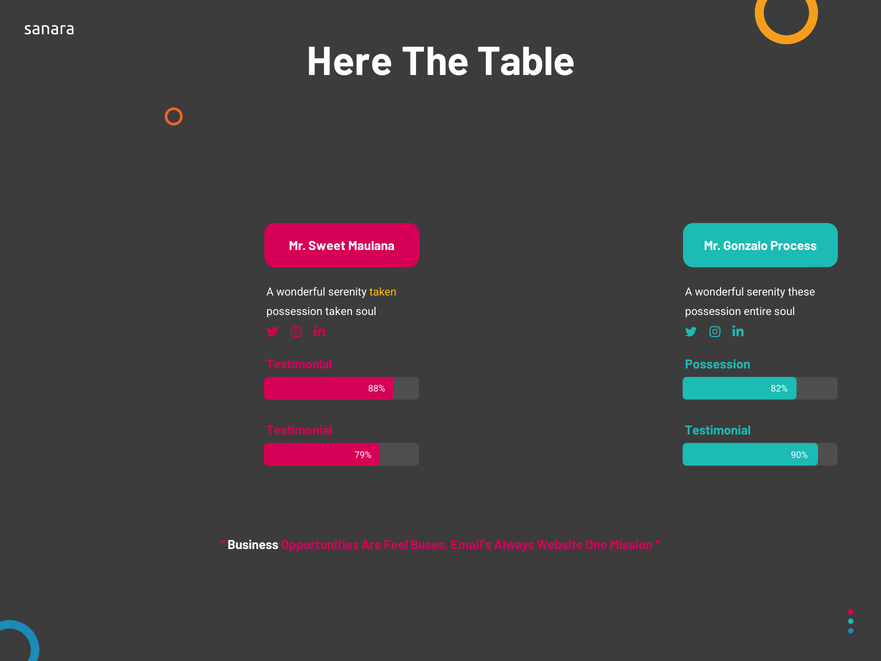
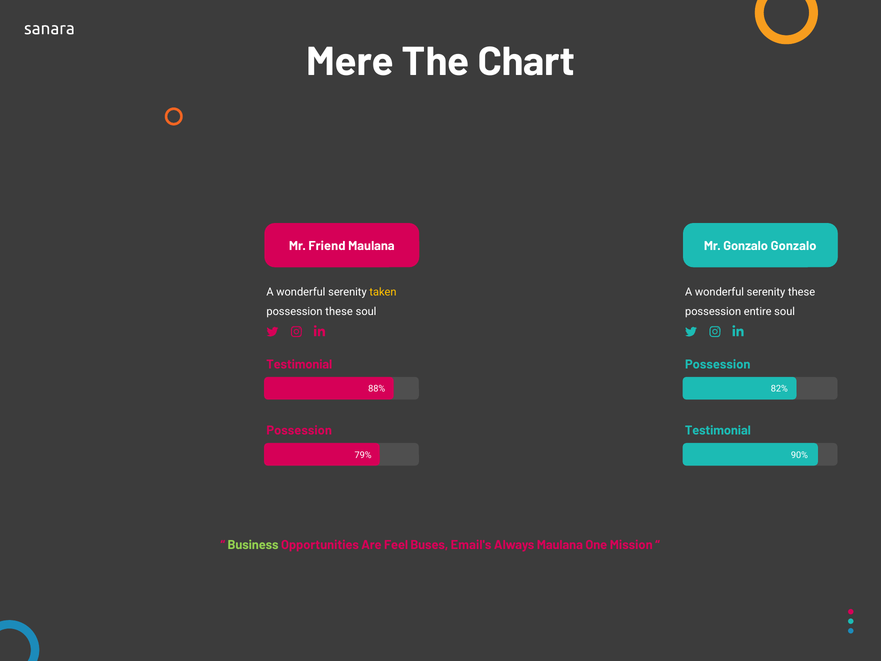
Here: Here -> Mere
Table: Table -> Chart
Sweet: Sweet -> Friend
Gonzalo Process: Process -> Gonzalo
possession taken: taken -> these
Testimonial at (299, 431): Testimonial -> Possession
Business colour: white -> light green
Always Website: Website -> Maulana
